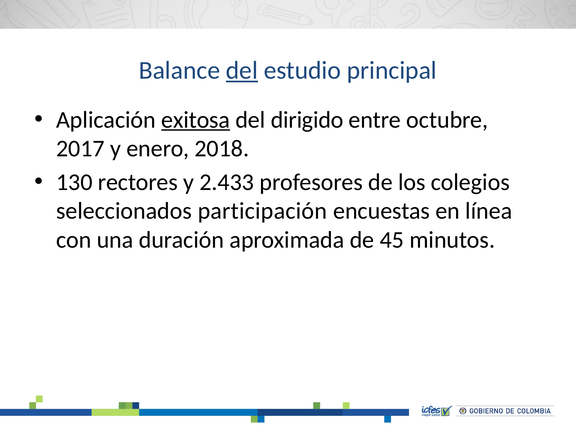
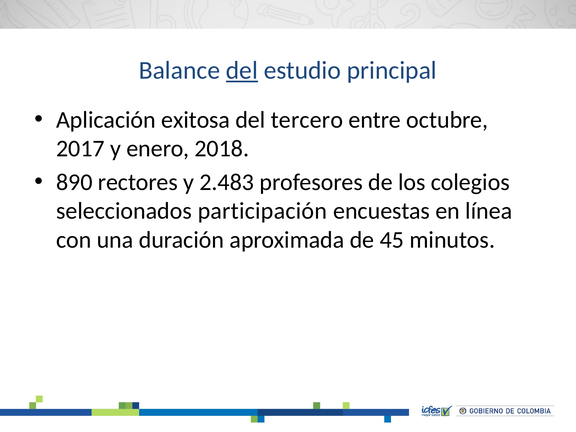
exitosa underline: present -> none
dirigido: dirigido -> tercero
130: 130 -> 890
2.433: 2.433 -> 2.483
